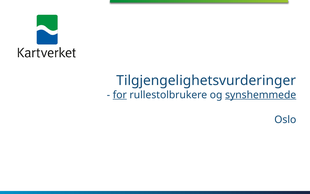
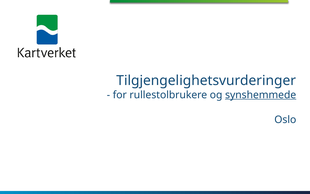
for underline: present -> none
